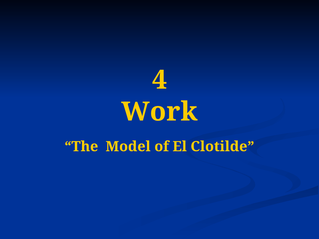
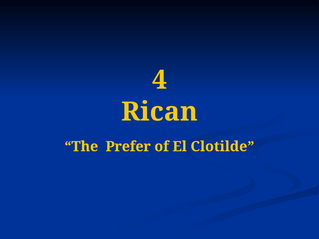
Work: Work -> Rican
Model: Model -> Prefer
